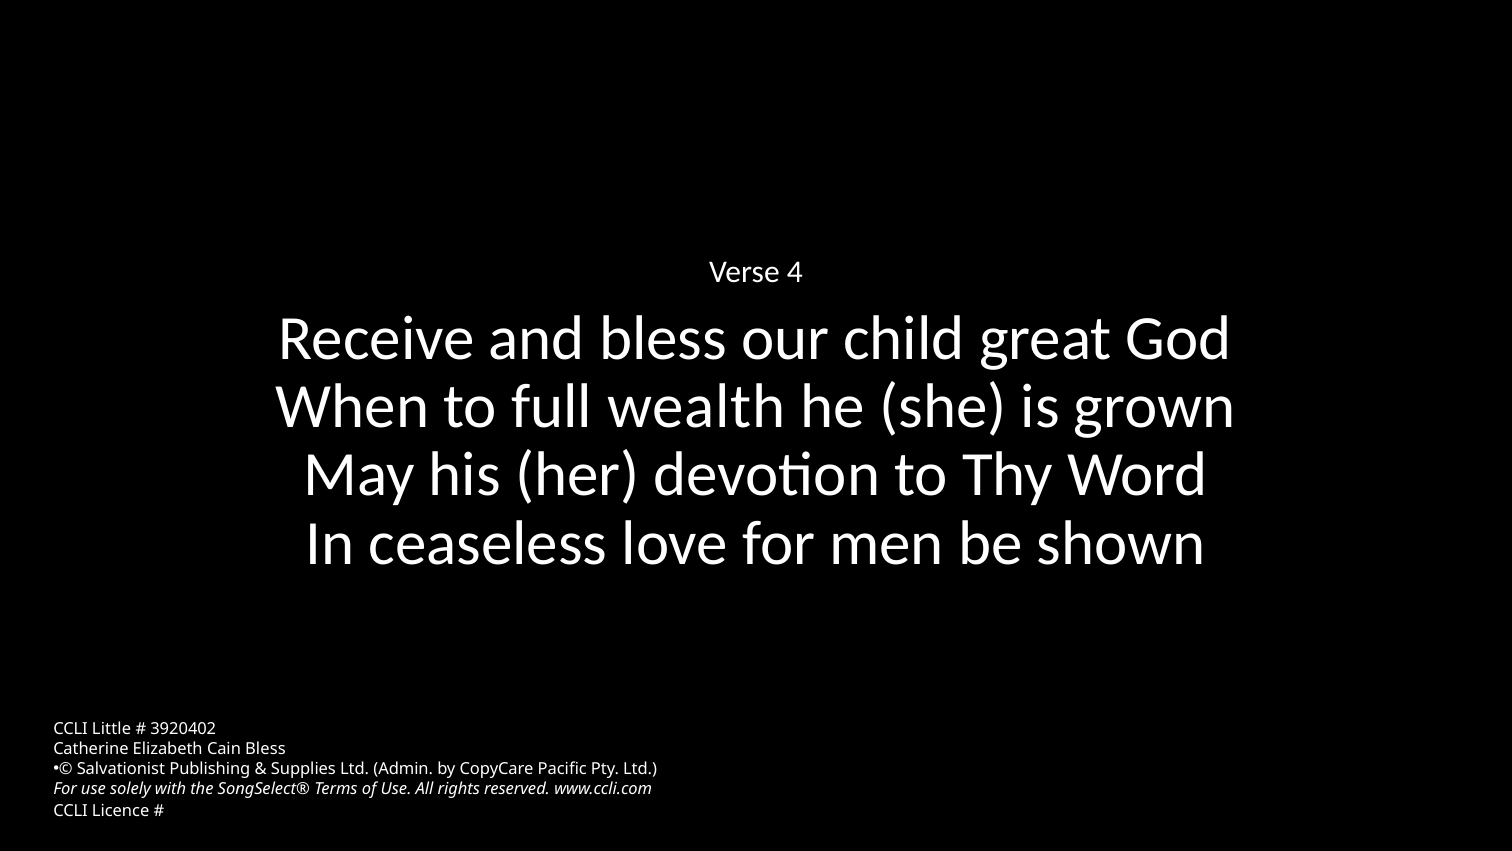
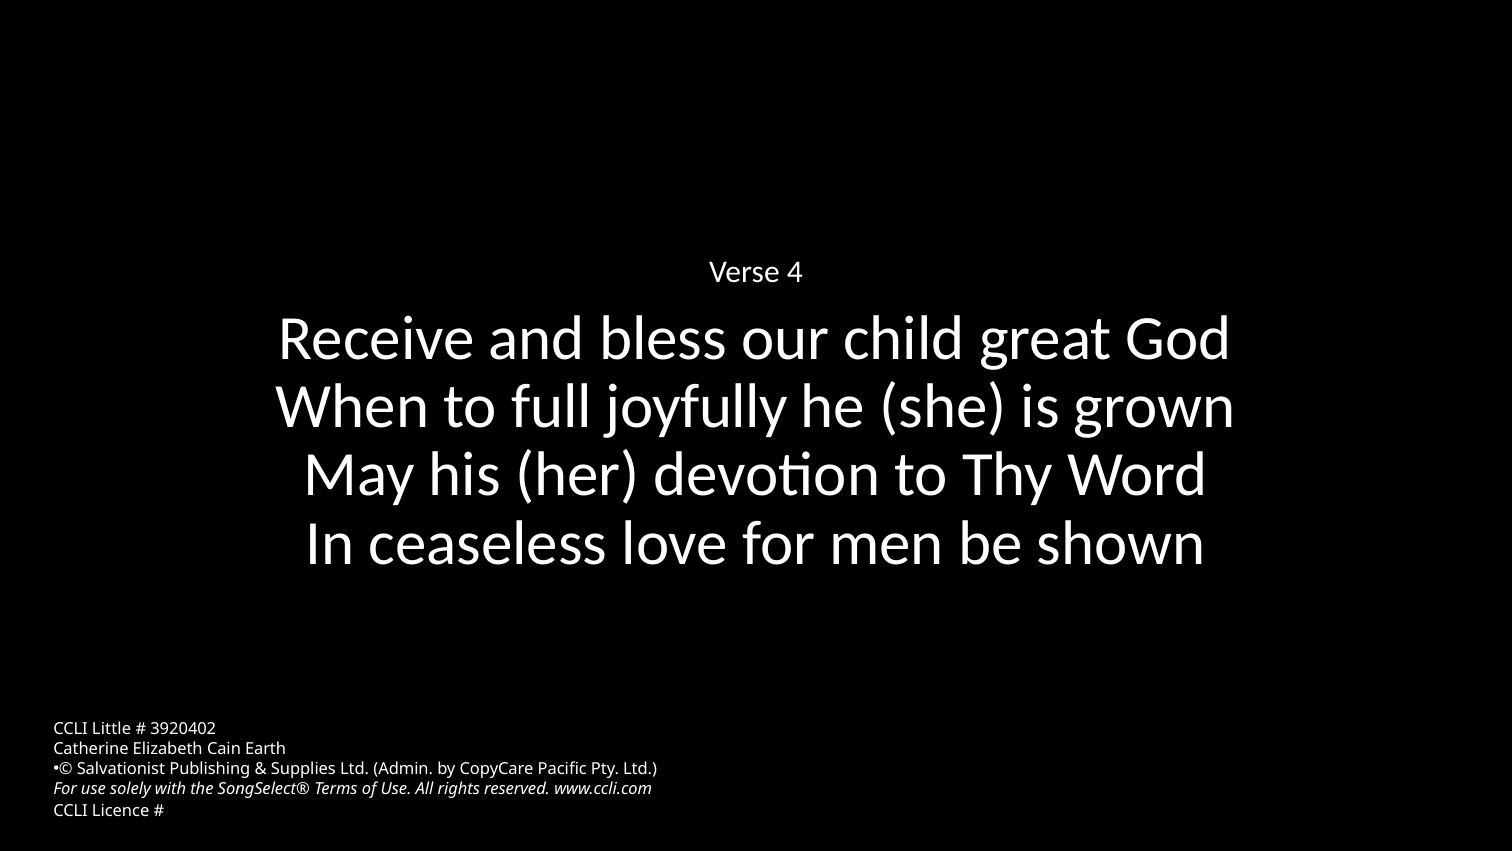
wealth: wealth -> joyfully
Cain Bless: Bless -> Earth
